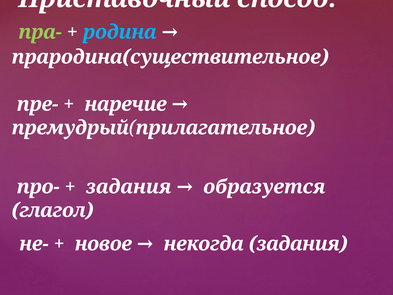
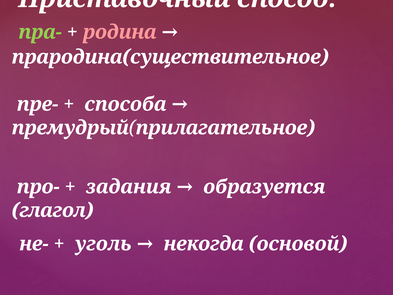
родина colour: light blue -> pink
наречие: наречие -> способа
новое: новое -> уголь
некогда задания: задания -> основой
